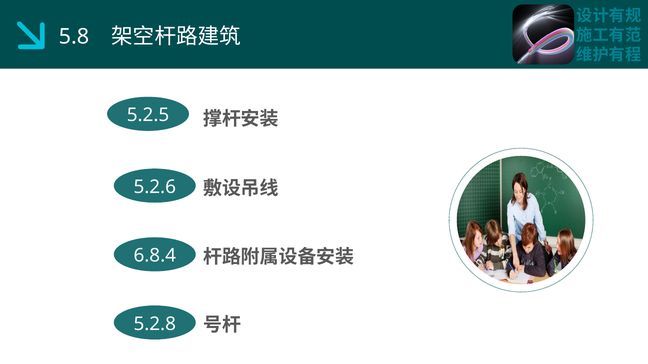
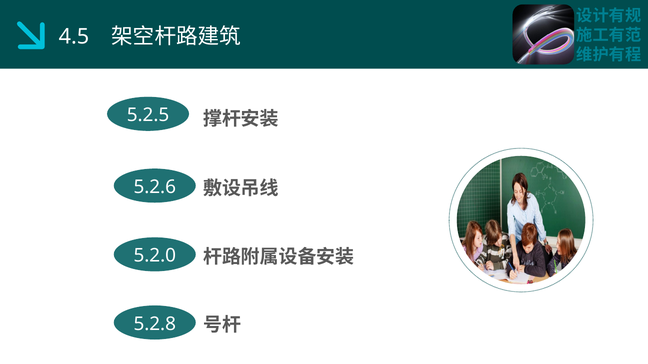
5.8: 5.8 -> 4.5
6.8.4: 6.8.4 -> 5.2.0
